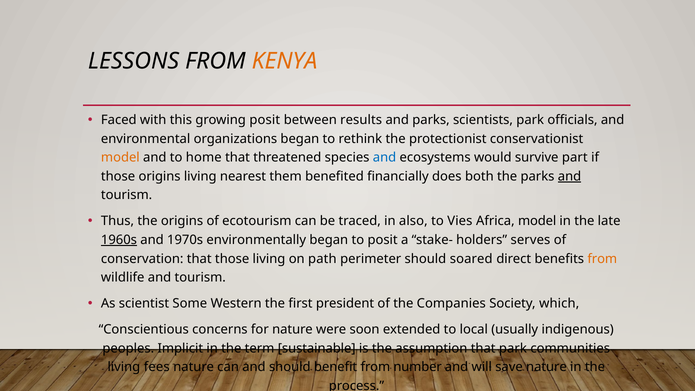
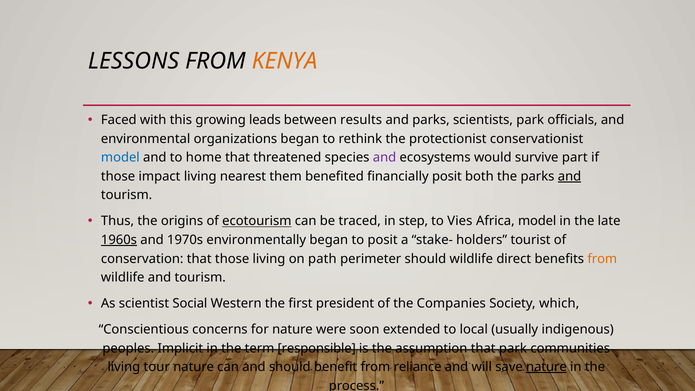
growing posit: posit -> leads
model at (120, 158) colour: orange -> blue
and at (385, 158) colour: blue -> purple
those origins: origins -> impact
financially does: does -> posit
ecotourism underline: none -> present
also: also -> step
serves: serves -> tourist
should soared: soared -> wildlife
Some: Some -> Social
sustainable: sustainable -> responsible
fees: fees -> tour
number: number -> reliance
nature at (546, 367) underline: none -> present
